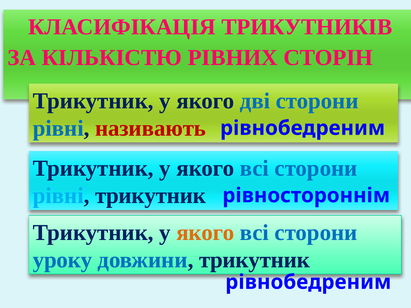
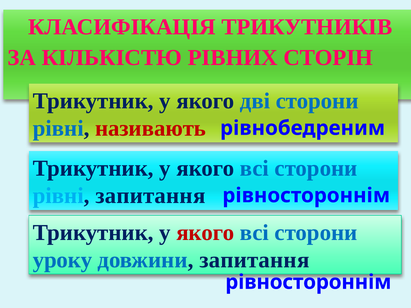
рівні трикутник: трикутник -> запитання
якого at (205, 233) colour: orange -> red
довжини трикутник: трикутник -> запитання
рівнобедреним at (308, 282): рівнобедреним -> рівностороннім
